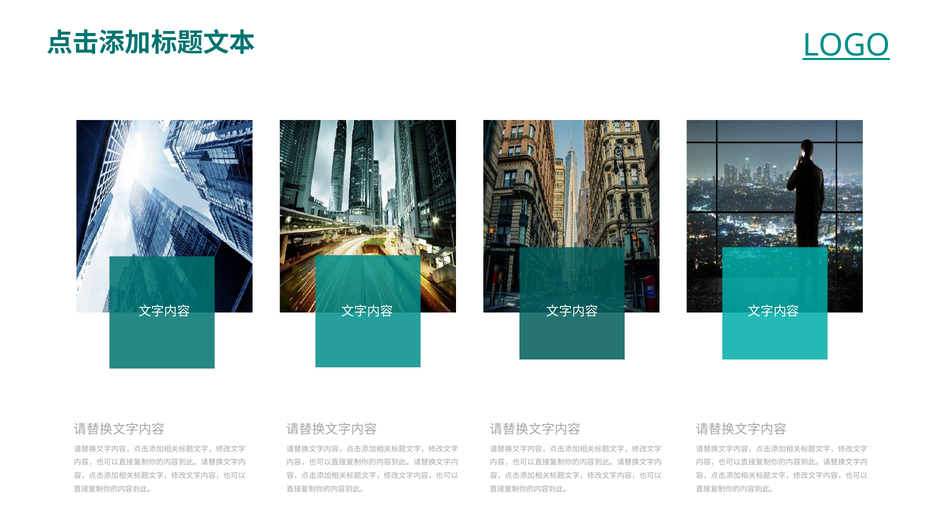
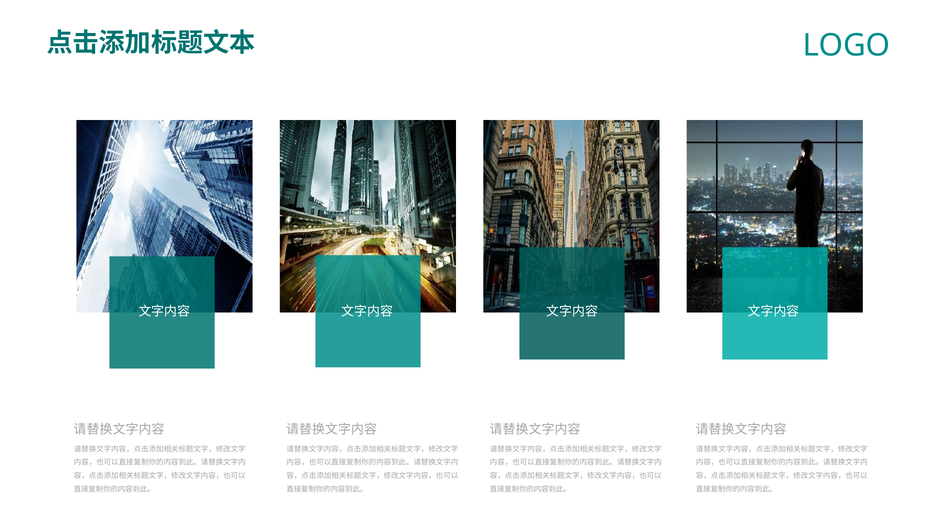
LOGO underline: present -> none
